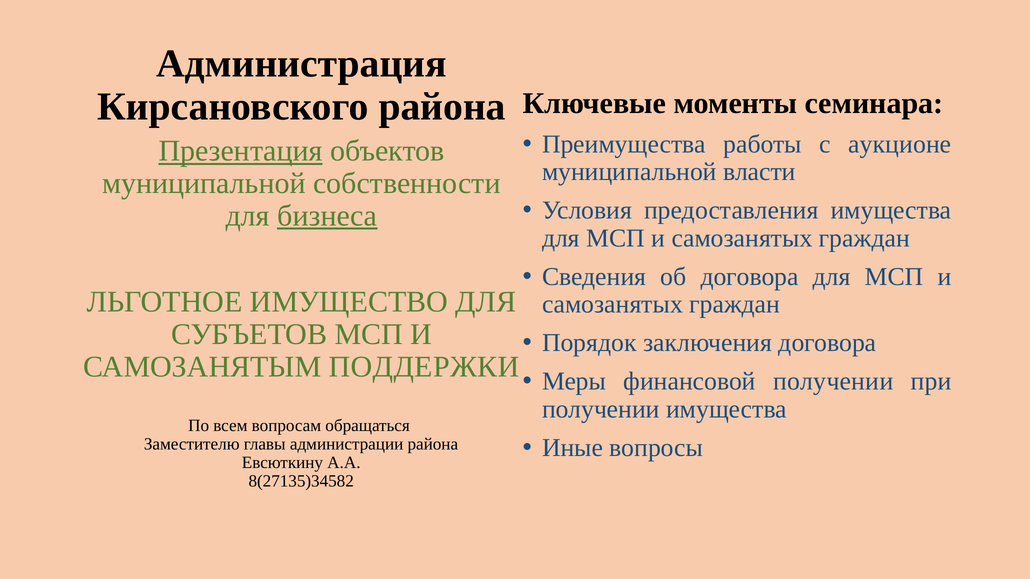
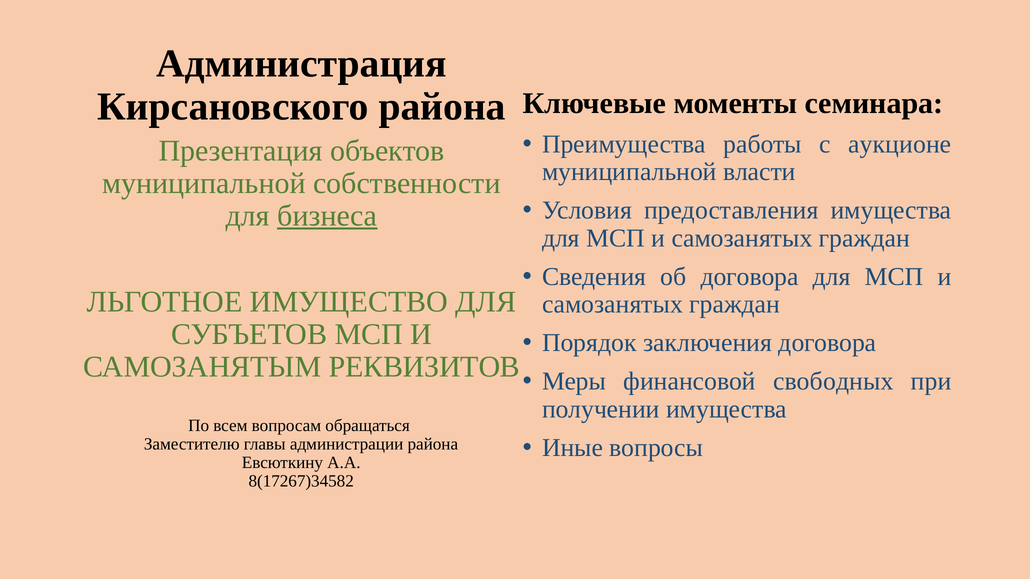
Презентация underline: present -> none
ПОДДЕРЖКИ: ПОДДЕРЖКИ -> РЕКВИЗИТОВ
финансовой получении: получении -> свободных
8(27135)34582: 8(27135)34582 -> 8(17267)34582
